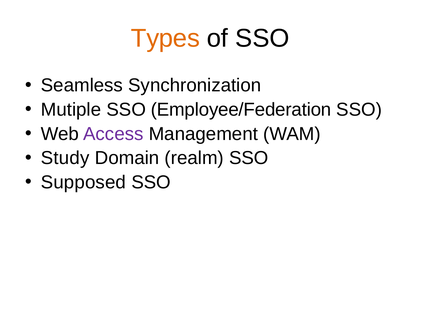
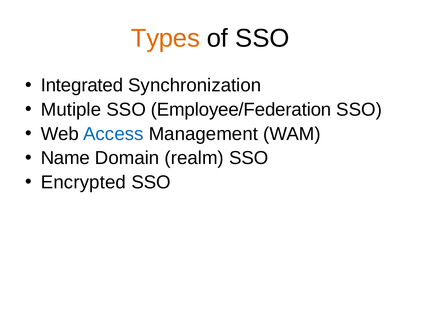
Seamless: Seamless -> Integrated
Access colour: purple -> blue
Study: Study -> Name
Supposed: Supposed -> Encrypted
